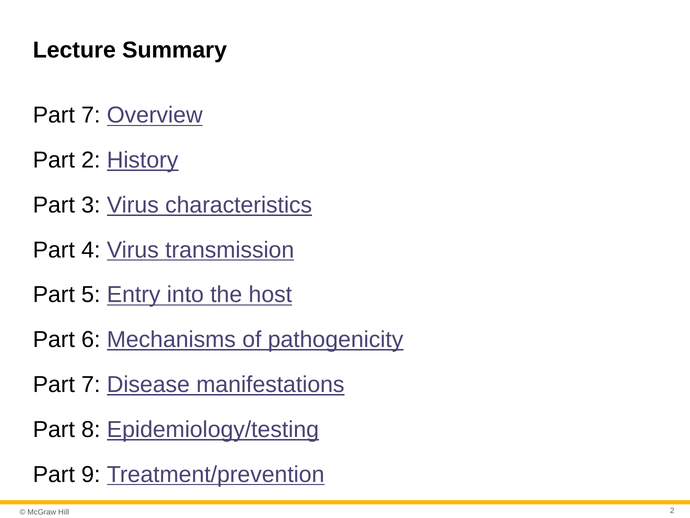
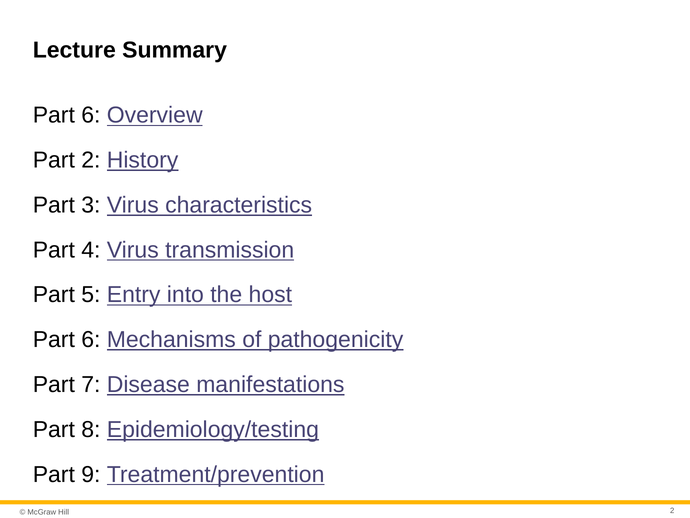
7 at (91, 115): 7 -> 6
